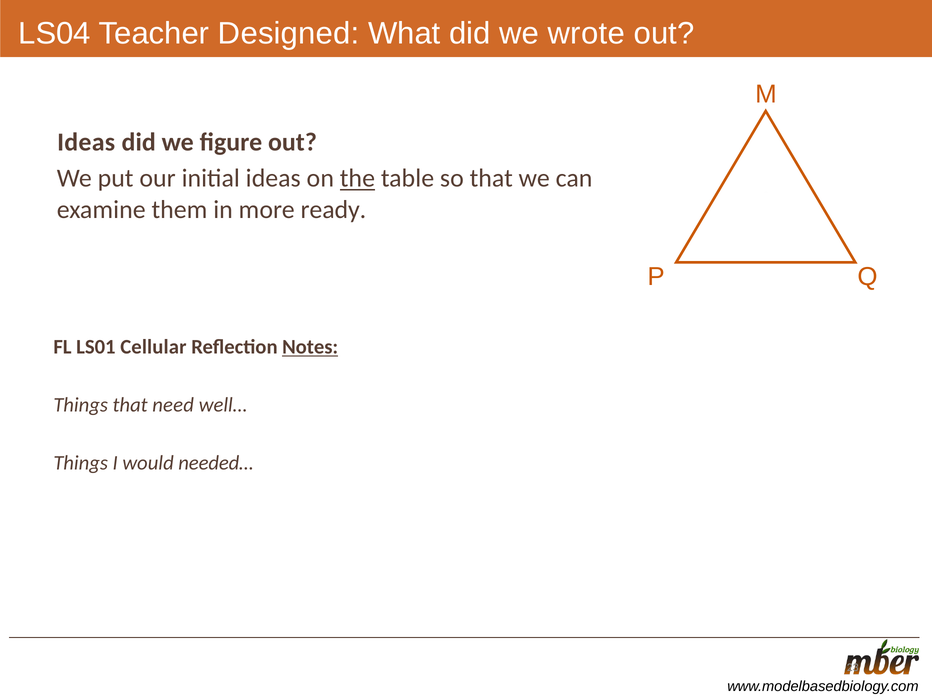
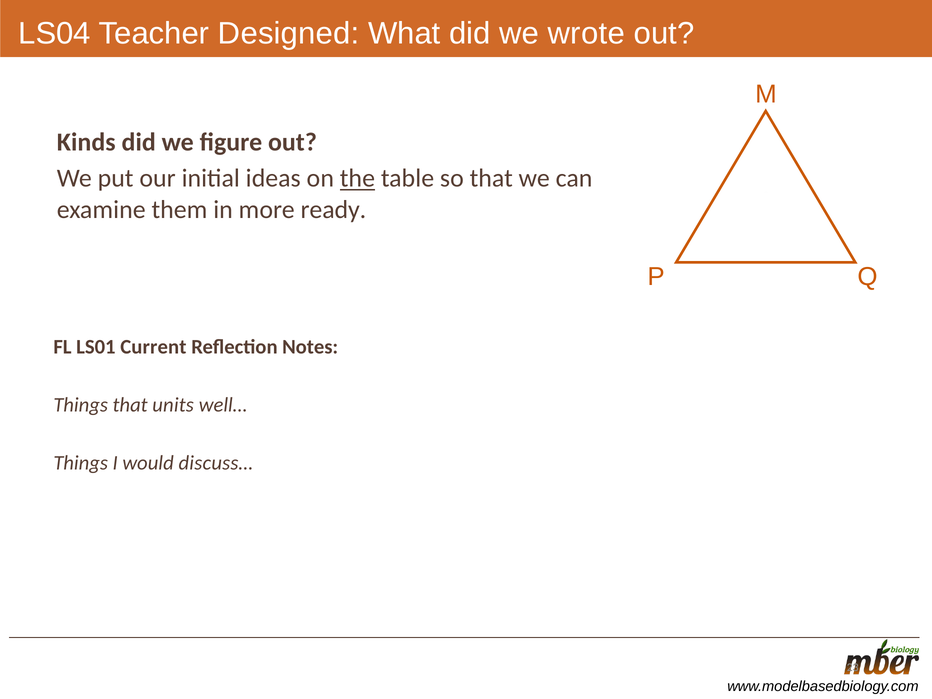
Ideas at (86, 142): Ideas -> Kinds
Cellular: Cellular -> Current
Notes underline: present -> none
need: need -> units
needed…: needed… -> discuss…
